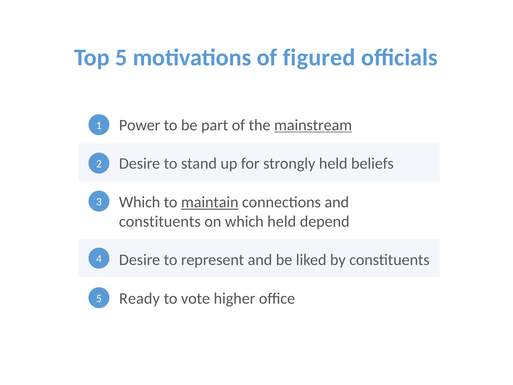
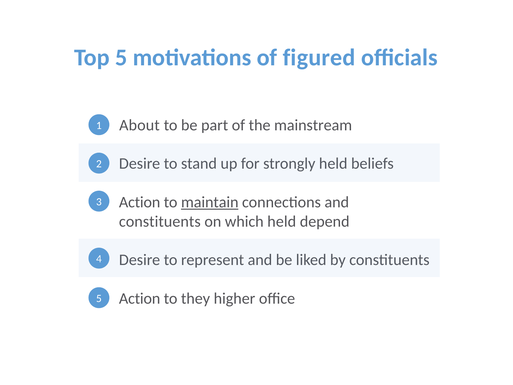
Power: Power -> About
mainstream underline: present -> none
Which at (140, 202): Which -> Action
Ready at (139, 298): Ready -> Action
vote: vote -> they
